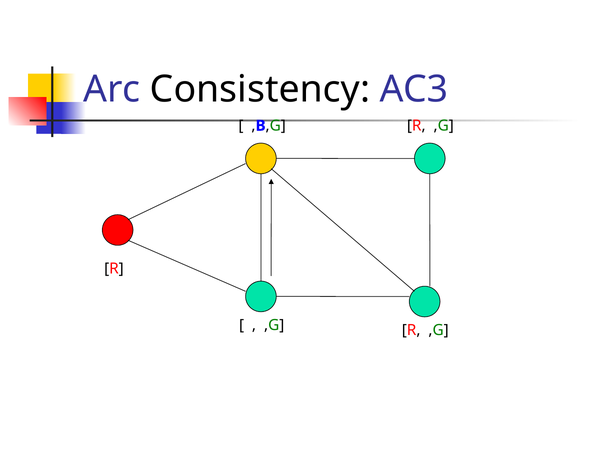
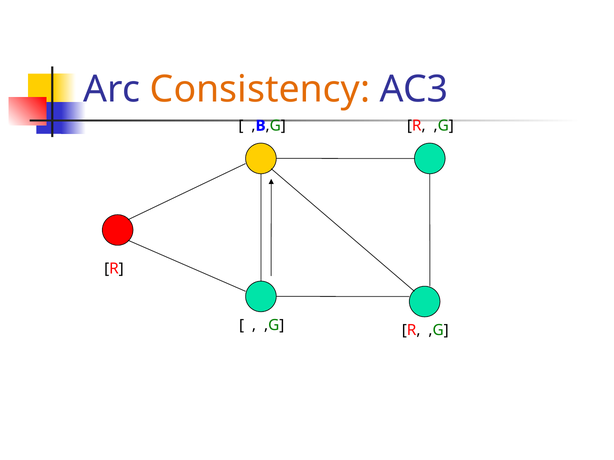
Consistency colour: black -> orange
